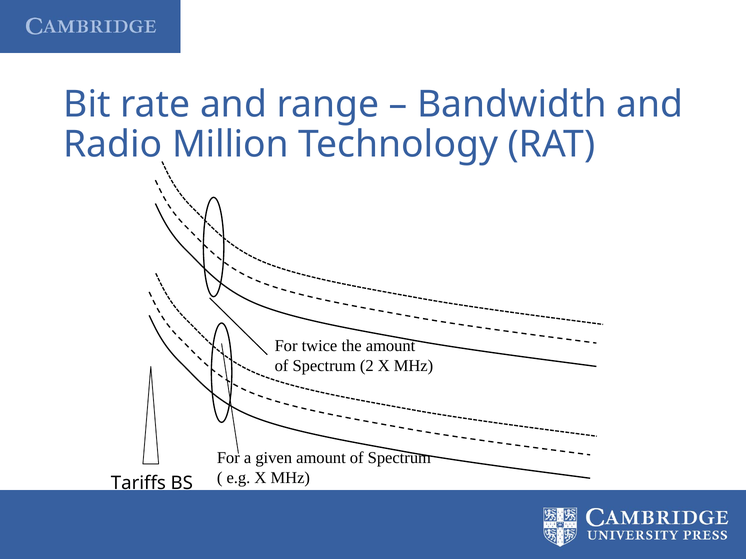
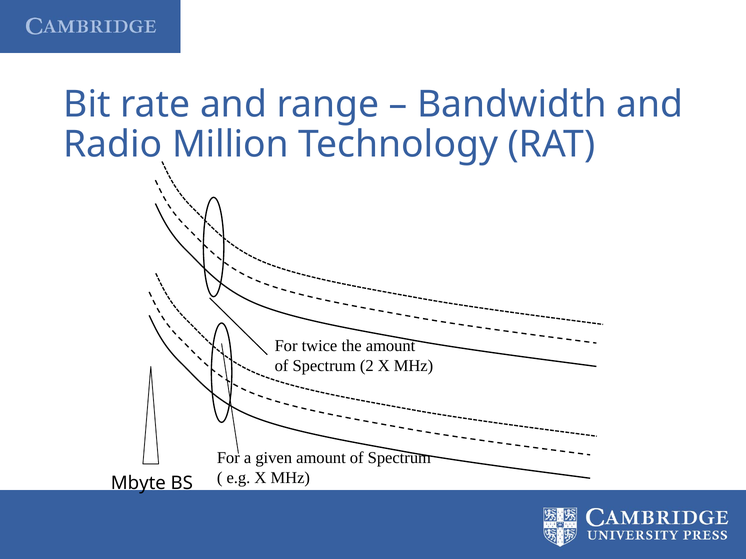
Tariffs: Tariffs -> Mbyte
